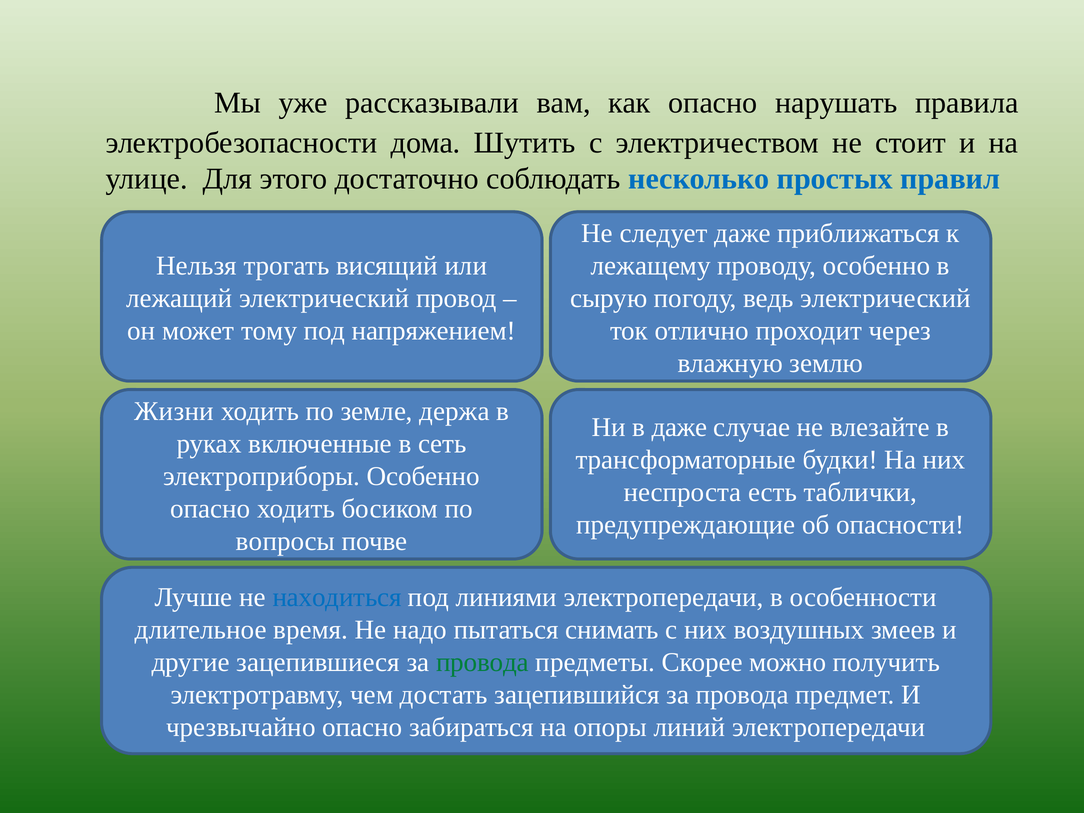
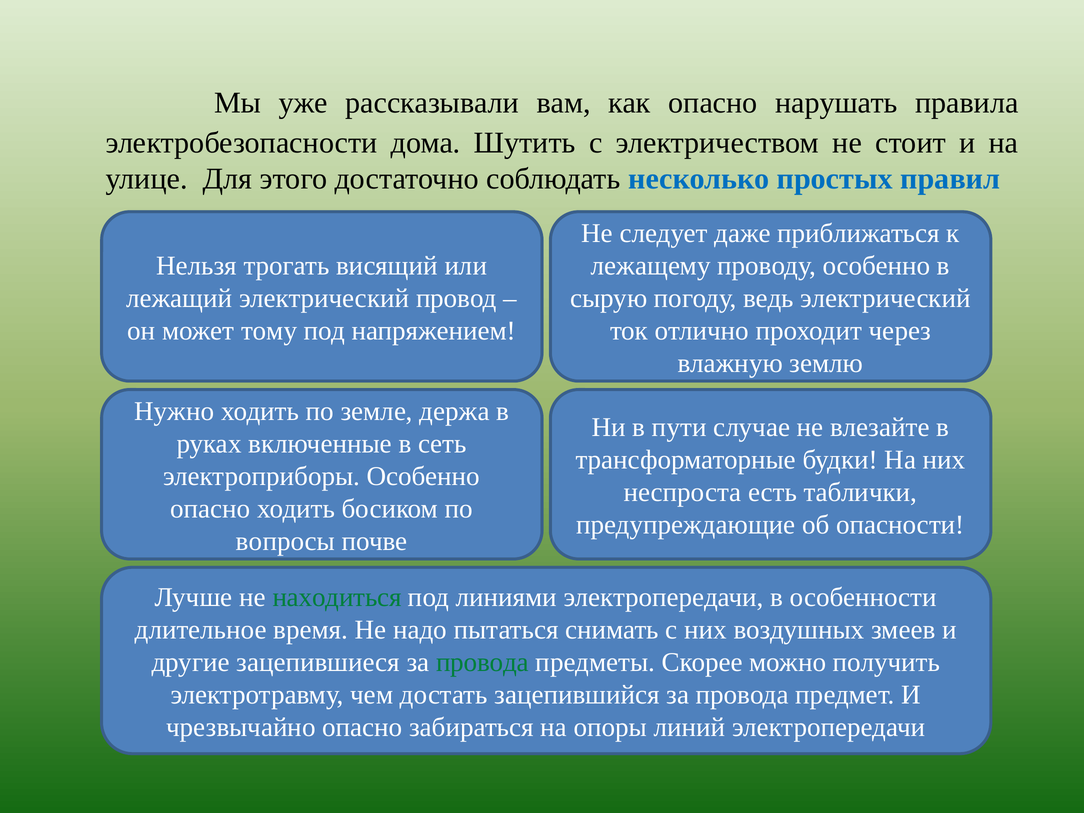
Жизни: Жизни -> Нужно
в даже: даже -> пути
находиться colour: blue -> green
